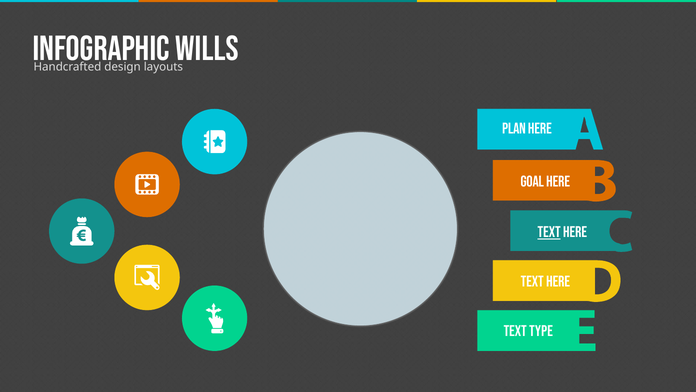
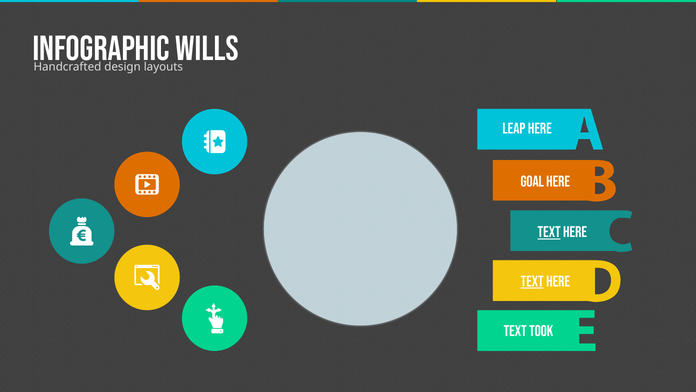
PLAN: PLAN -> LEAP
TEXT at (532, 281) underline: none -> present
TYPE: TYPE -> TOOK
